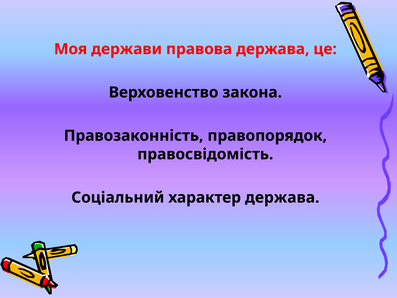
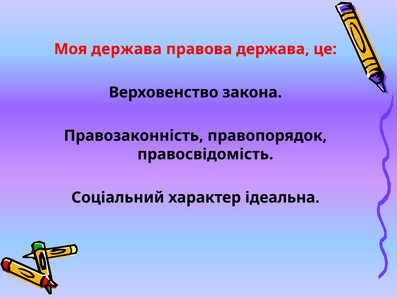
Моя держави: держави -> держава
характер держава: держава -> ідеальна
